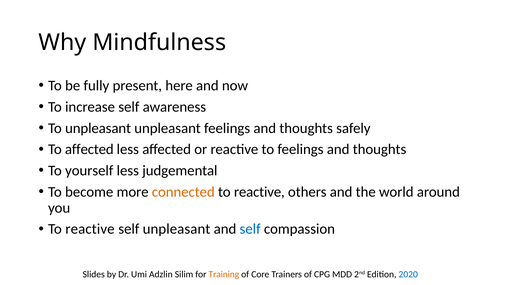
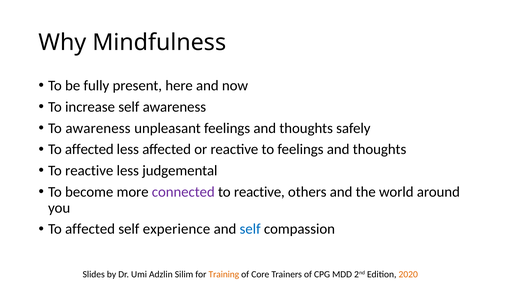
To unpleasant: unpleasant -> awareness
yourself at (89, 171): yourself -> reactive
connected colour: orange -> purple
reactive at (90, 229): reactive -> affected
self unpleasant: unpleasant -> experience
2020 colour: blue -> orange
